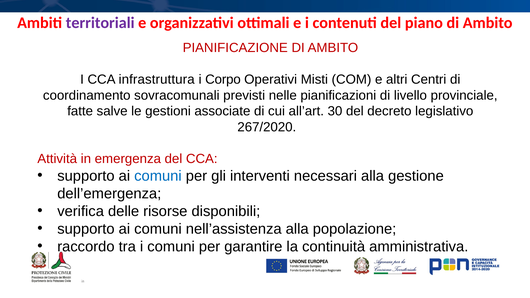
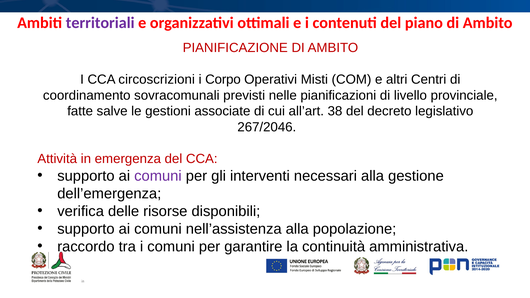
infrastruttura: infrastruttura -> circoscrizioni
30: 30 -> 38
267/2020: 267/2020 -> 267/2046
comuni at (158, 176) colour: blue -> purple
